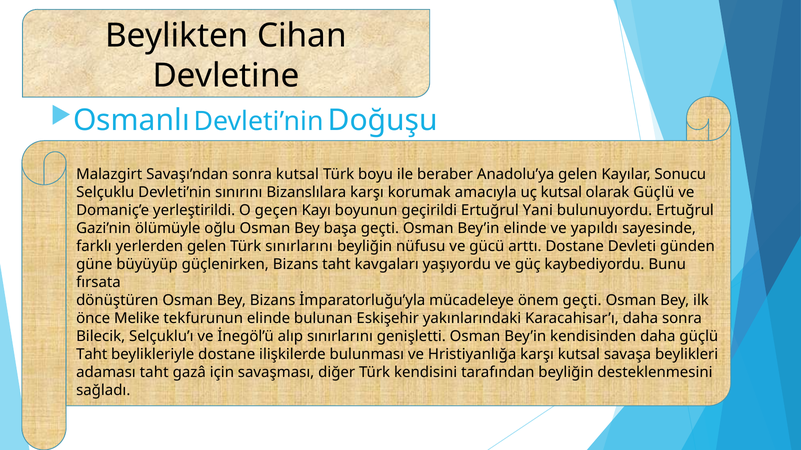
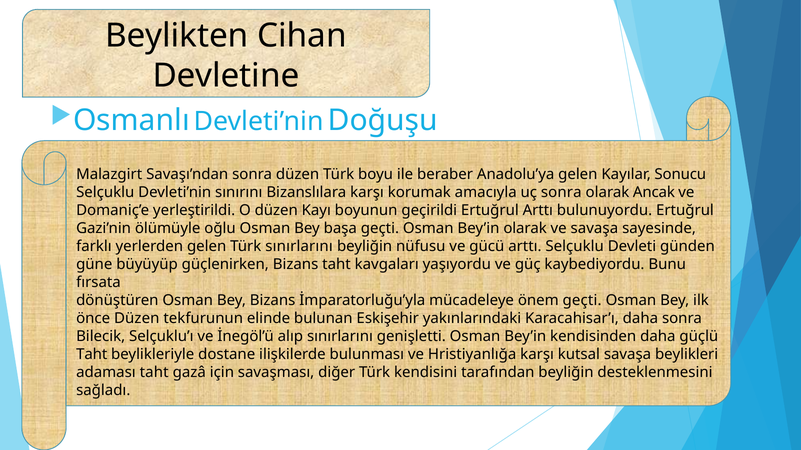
sonra kutsal: kutsal -> düzen
uç kutsal: kutsal -> sonra
olarak Güçlü: Güçlü -> Ancak
O geçen: geçen -> düzen
Ertuğrul Yani: Yani -> Arttı
Bey’in elinde: elinde -> olarak
ve yapıldı: yapıldı -> savaşa
arttı Dostane: Dostane -> Selçuklu
önce Melike: Melike -> Düzen
